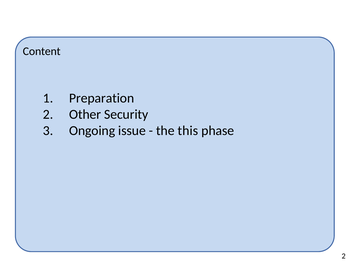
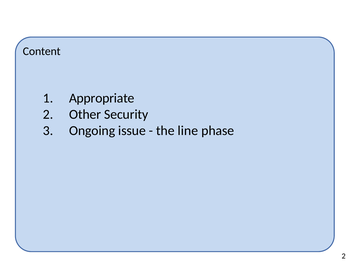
Preparation: Preparation -> Appropriate
this: this -> line
